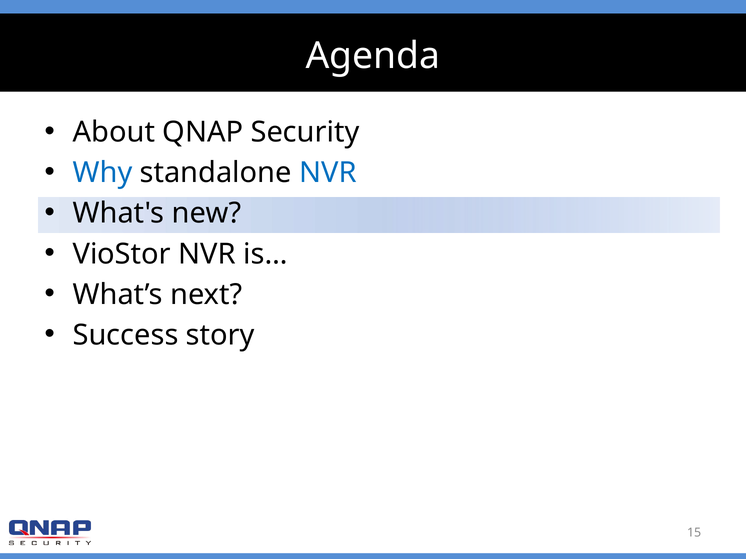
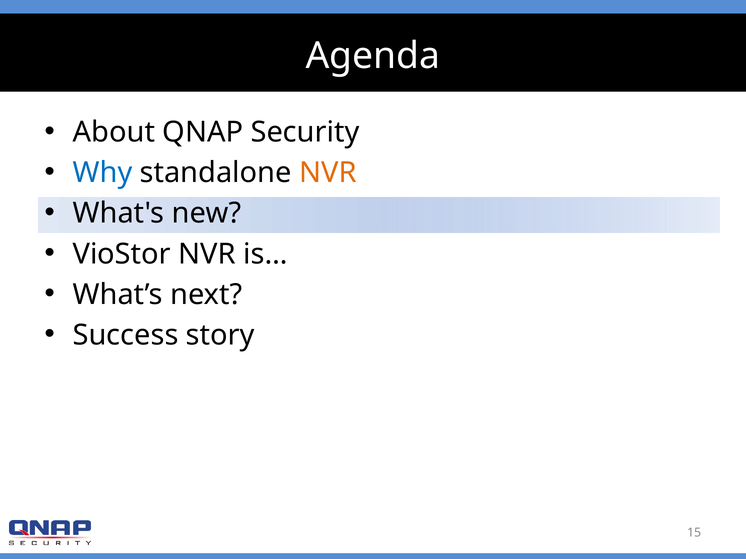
NVR at (328, 173) colour: blue -> orange
